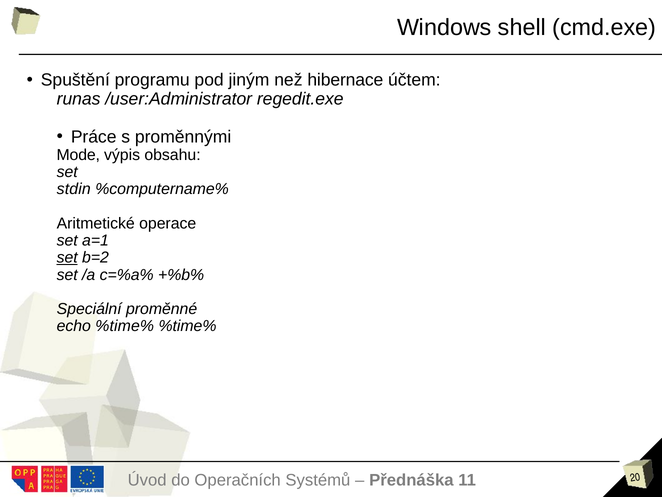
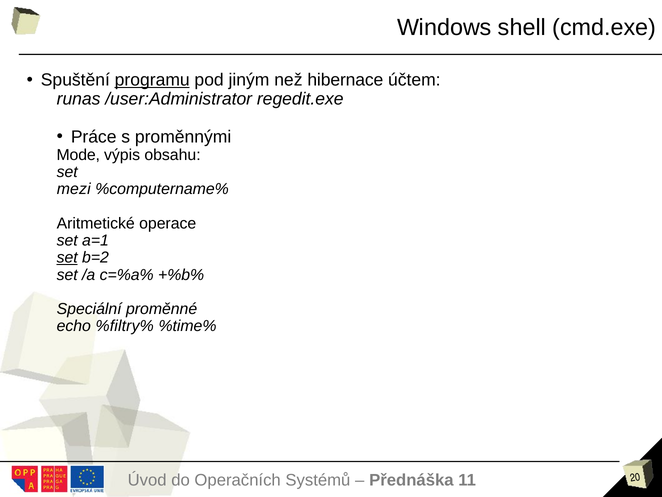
programu underline: none -> present
stdin: stdin -> mezi
echo %time%: %time% -> %filtry%
